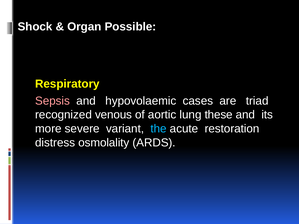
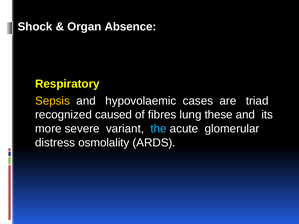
Possible: Possible -> Absence
Sepsis colour: pink -> yellow
venous: venous -> caused
aortic: aortic -> fibres
restoration: restoration -> glomerular
